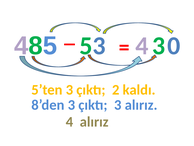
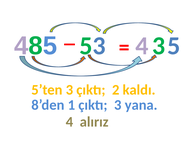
0: 0 -> 5
8’den 3: 3 -> 1
3 alırız: alırız -> yana
